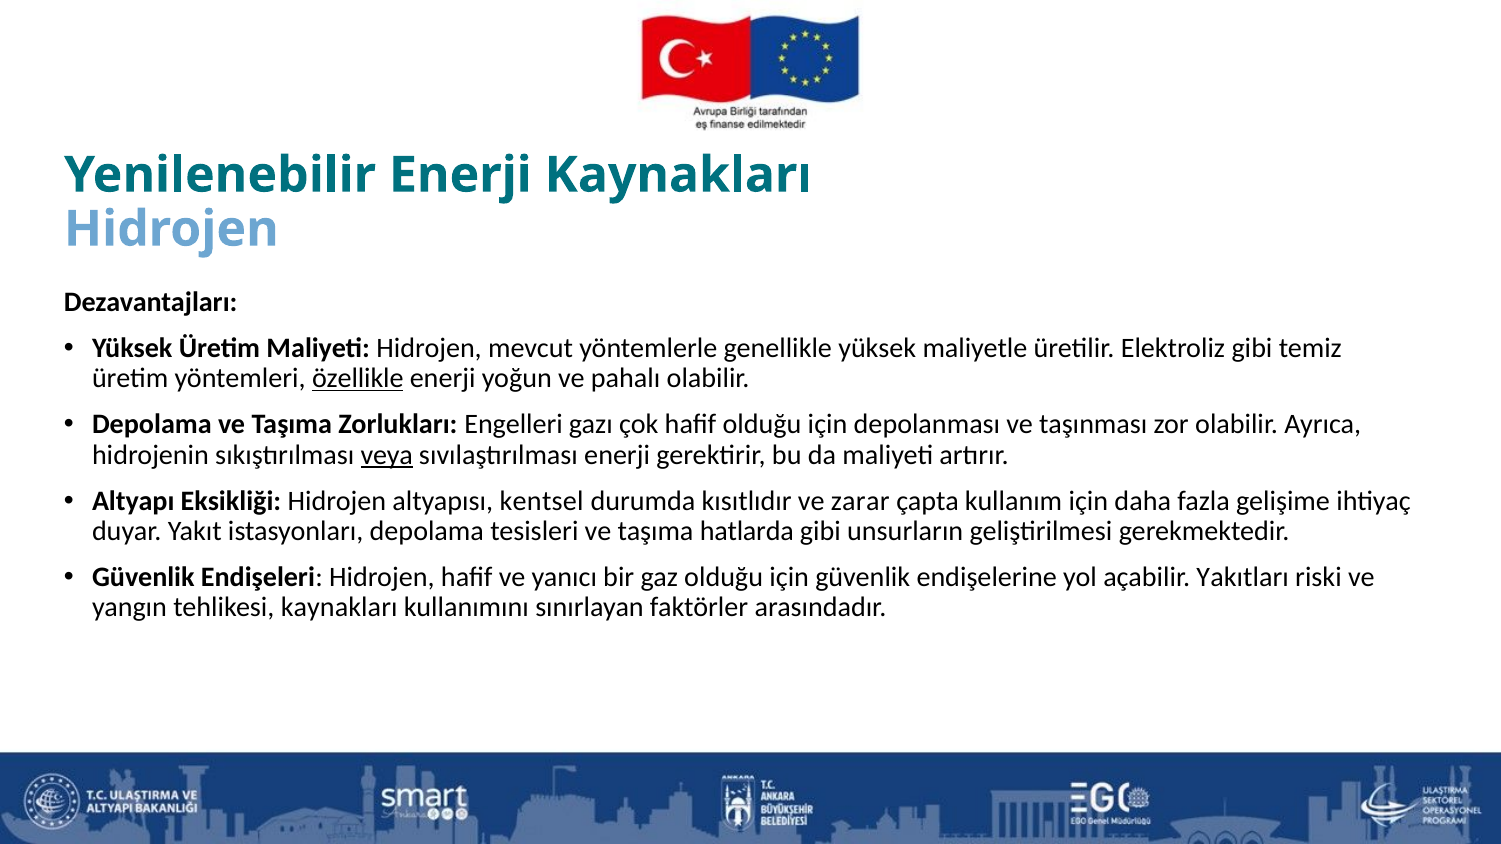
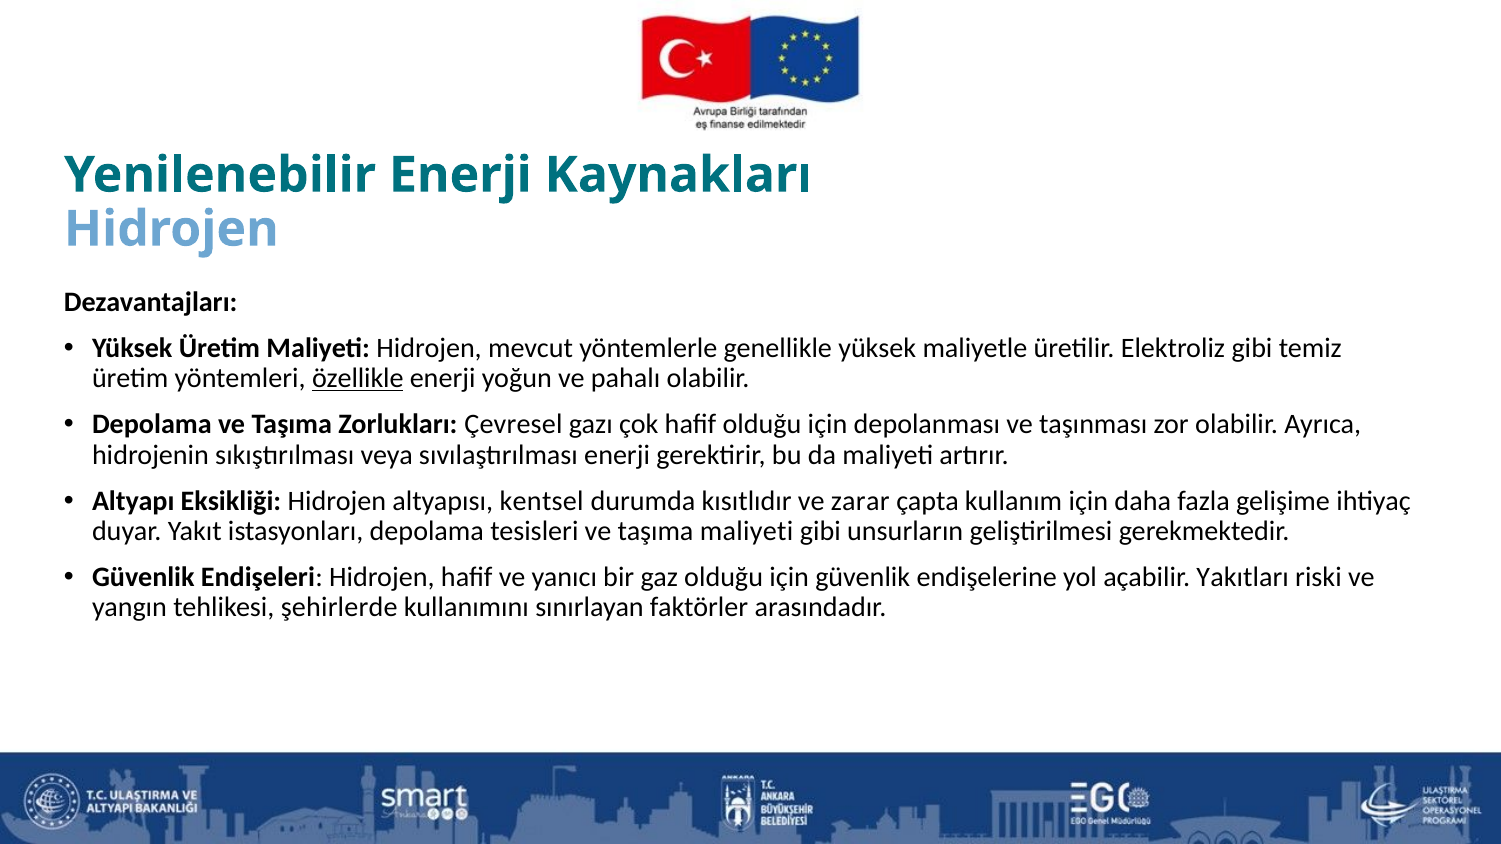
Engelleri: Engelleri -> Çevresel
veya underline: present -> none
taşıma hatlarda: hatlarda -> maliyeti
tehlikesi kaynakları: kaynakları -> şehirlerde
